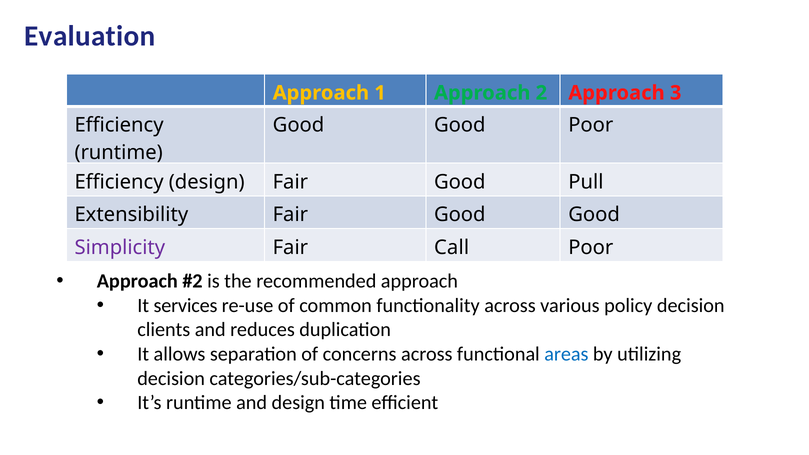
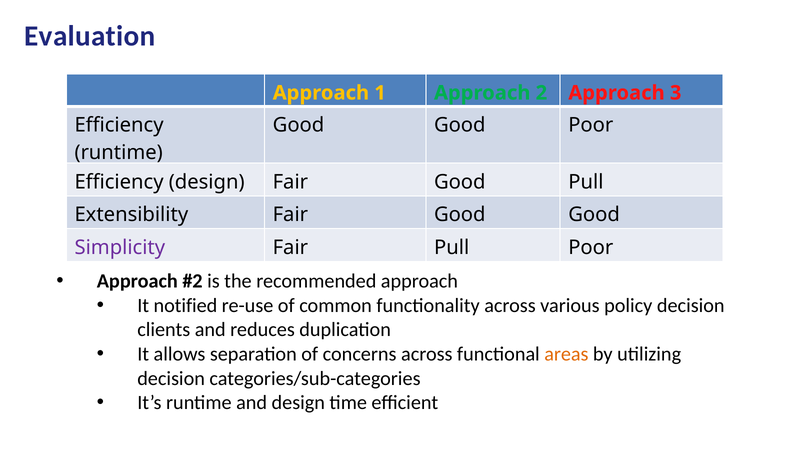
Fair Call: Call -> Pull
services: services -> notified
areas colour: blue -> orange
